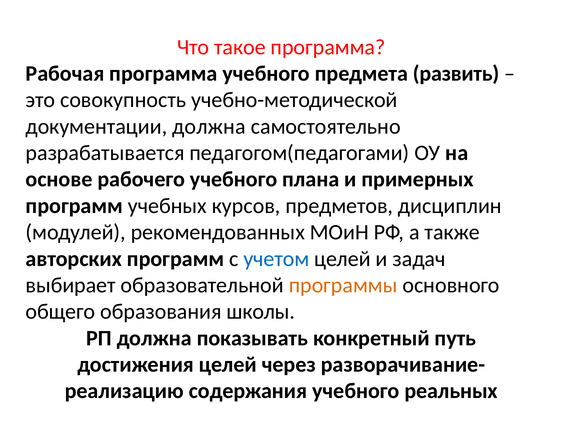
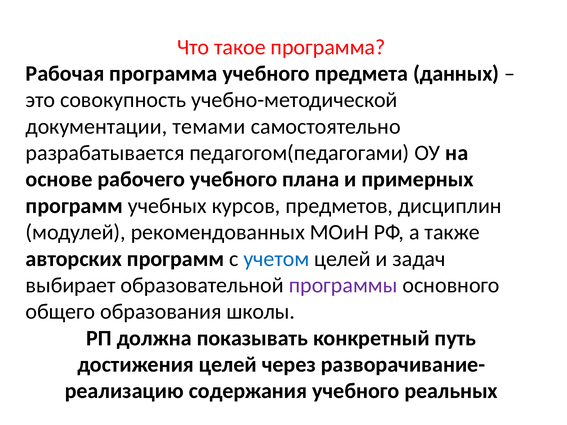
развить: развить -> данных
документации должна: должна -> темами
программы colour: orange -> purple
